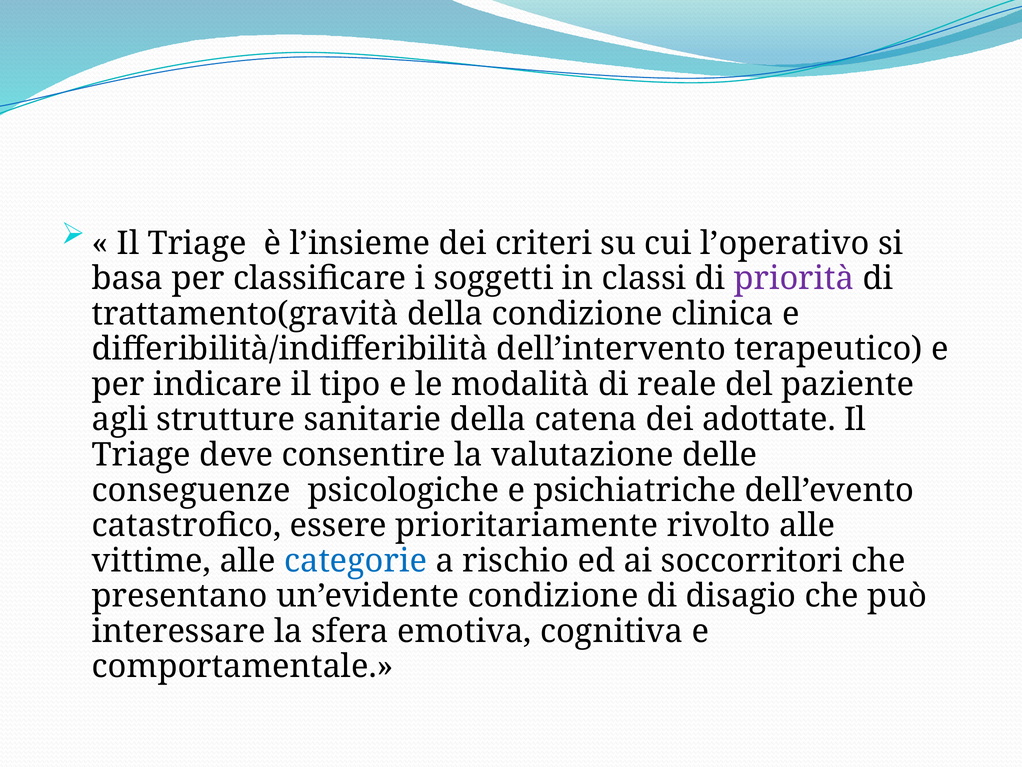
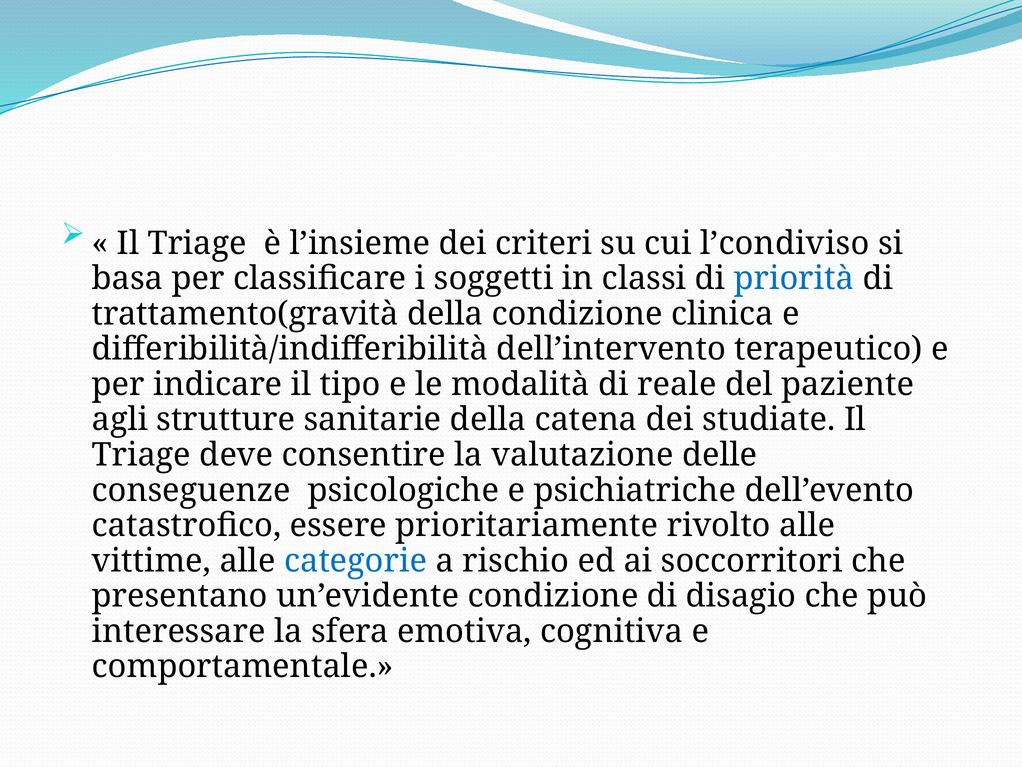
l’operativo: l’operativo -> l’condiviso
priorità colour: purple -> blue
adottate: adottate -> studiate
